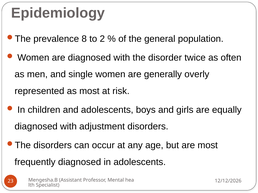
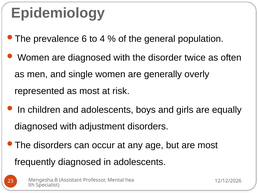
8: 8 -> 6
2: 2 -> 4
